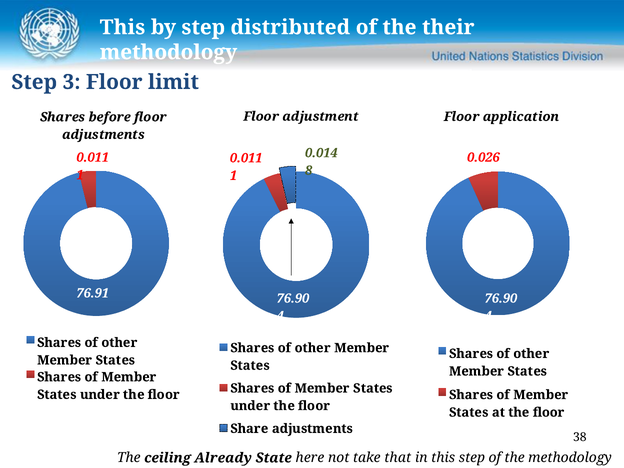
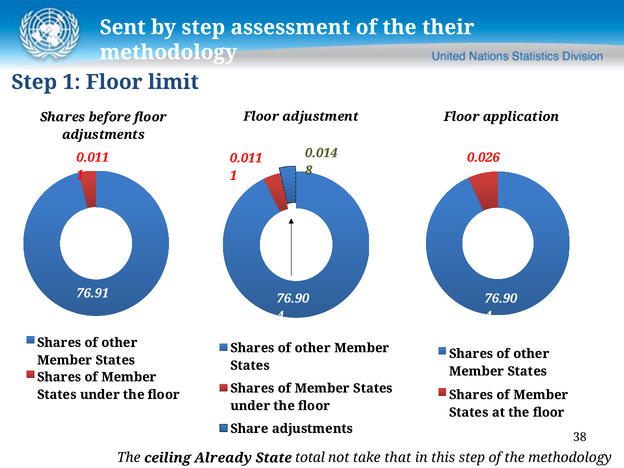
This at (122, 27): This -> Sent
distributed: distributed -> assessment
Step 3: 3 -> 1
here: here -> total
